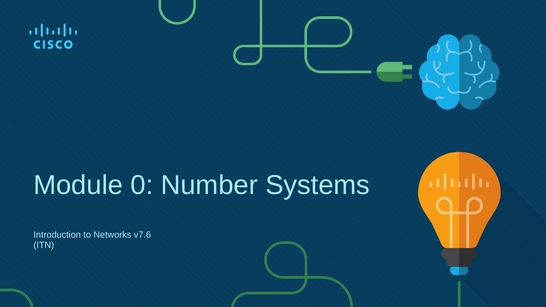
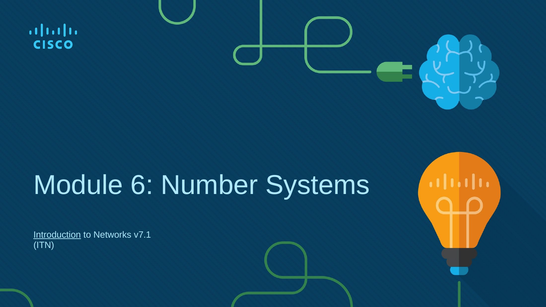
0: 0 -> 6
Introduction underline: none -> present
v7.6: v7.6 -> v7.1
